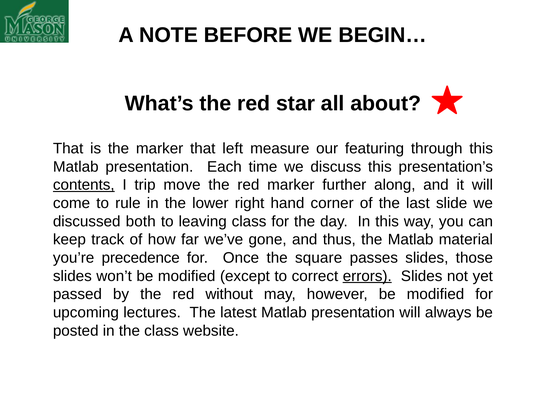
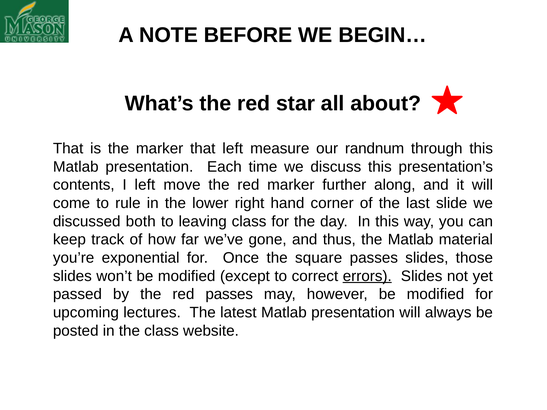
featuring: featuring -> randnum
contents underline: present -> none
I trip: trip -> left
precedence: precedence -> exponential
red without: without -> passes
